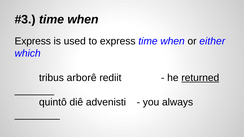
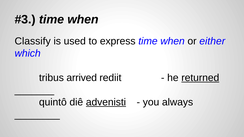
Express at (33, 41): Express -> Classify
arborê: arborê -> arrived
advenisti underline: none -> present
